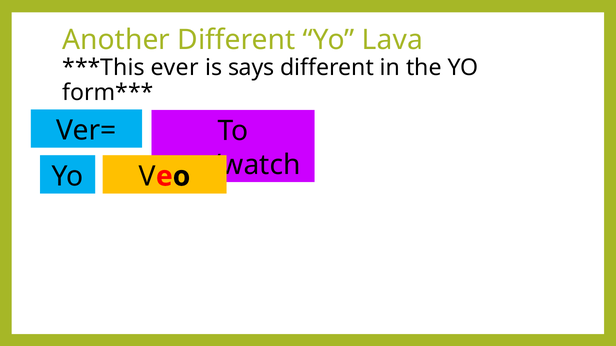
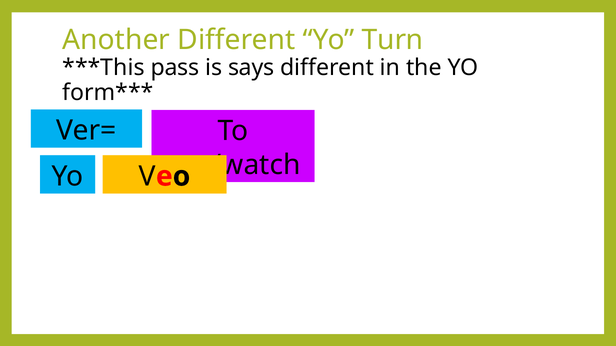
Lava: Lava -> Turn
ever: ever -> pass
